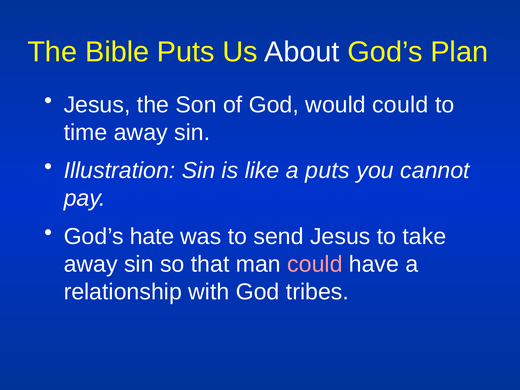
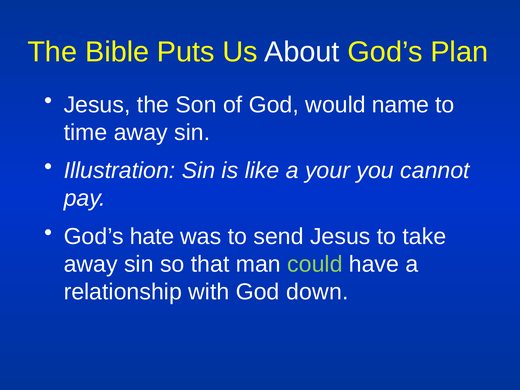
would could: could -> name
a puts: puts -> your
could at (315, 264) colour: pink -> light green
tribes: tribes -> down
